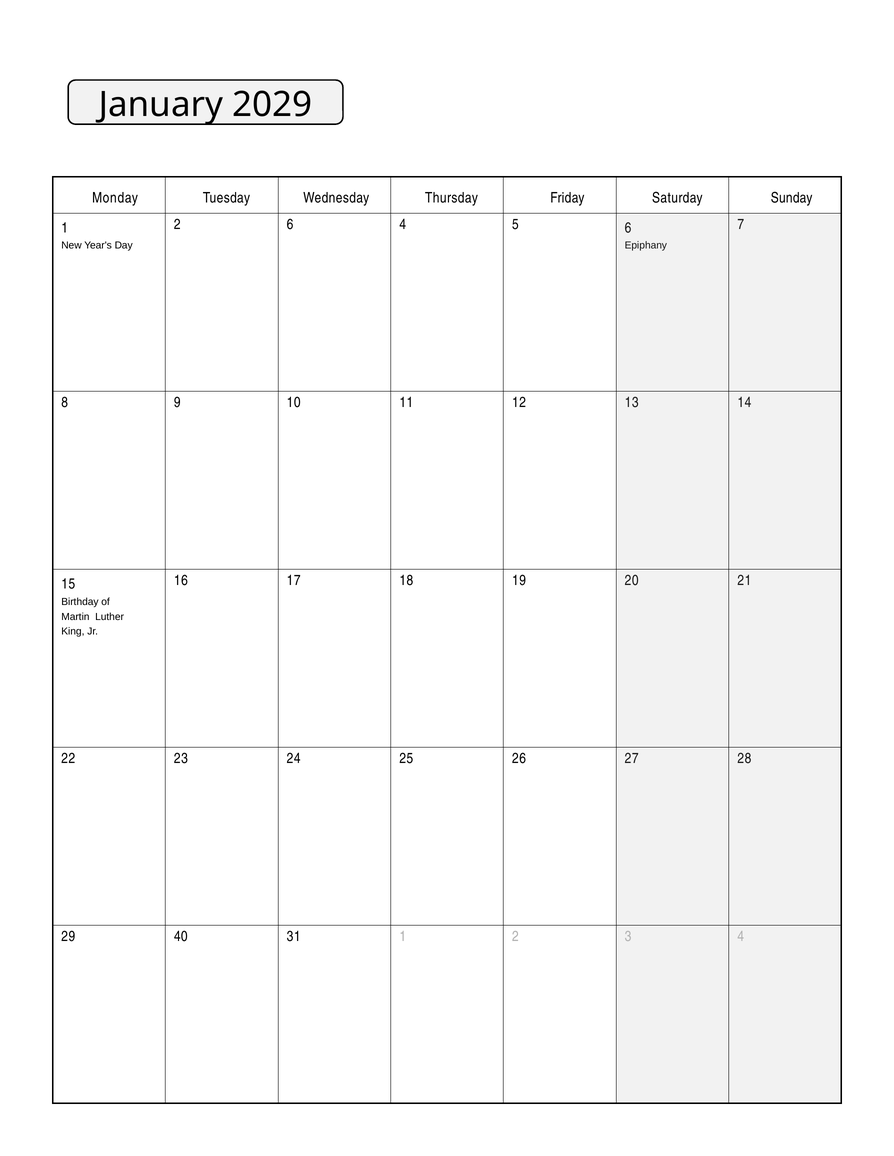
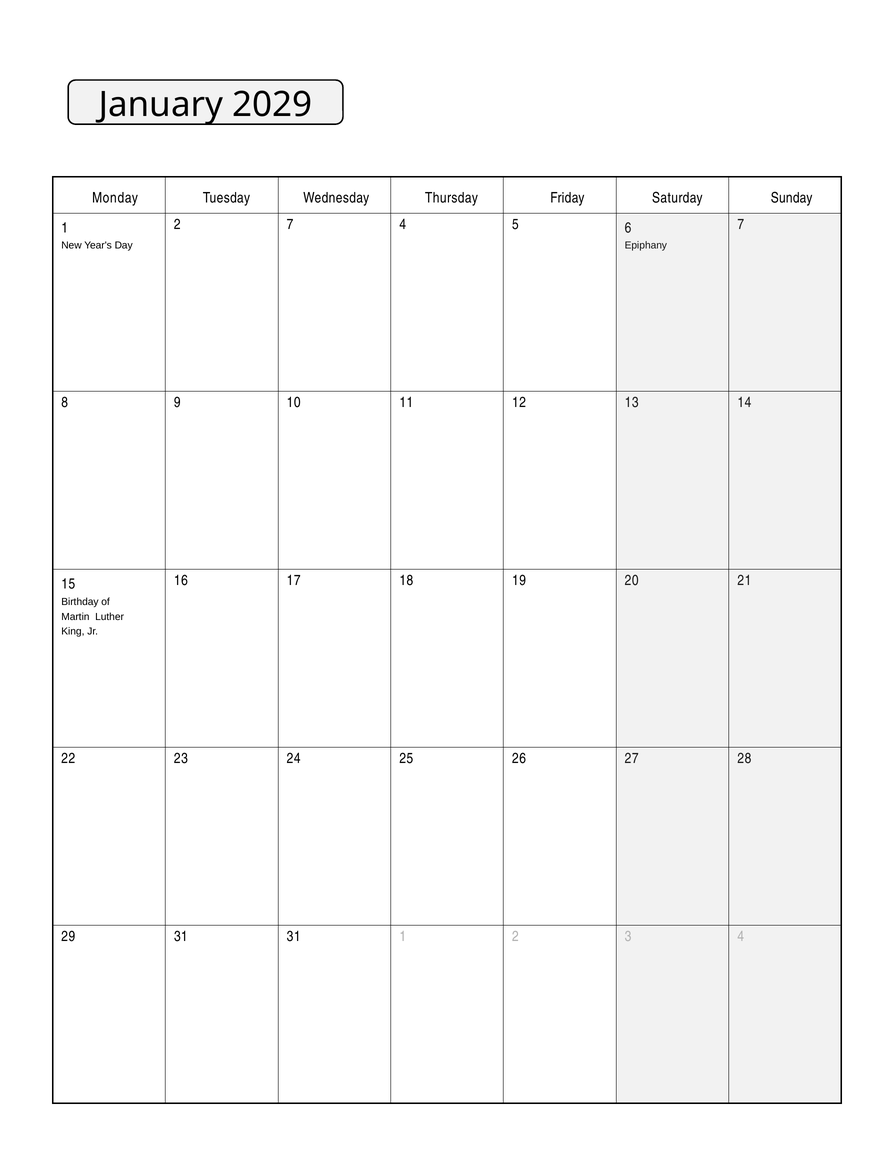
2 6: 6 -> 7
29 40: 40 -> 31
